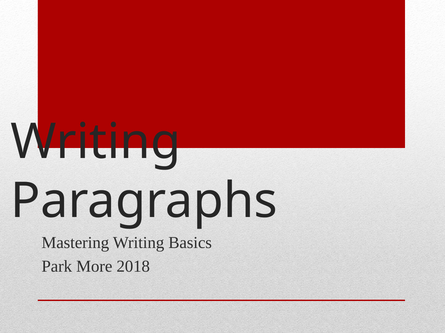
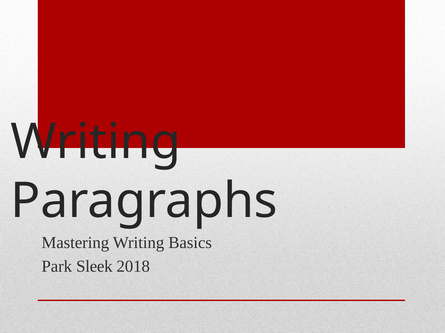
More: More -> Sleek
